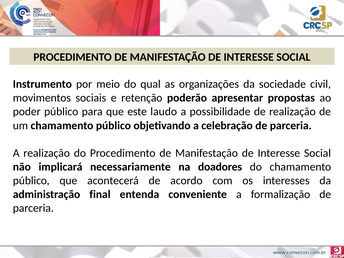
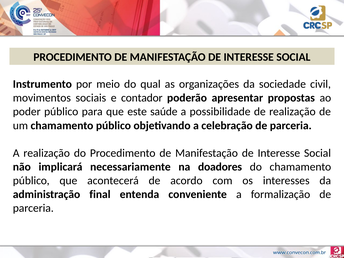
retenção: retenção -> contador
laudo: laudo -> saúde
